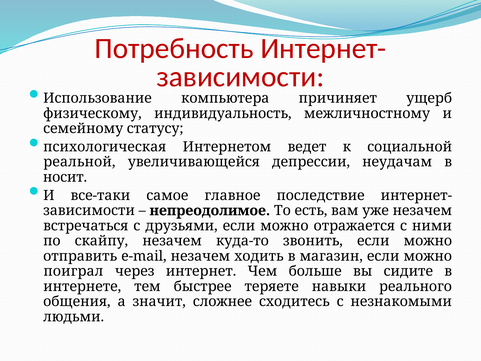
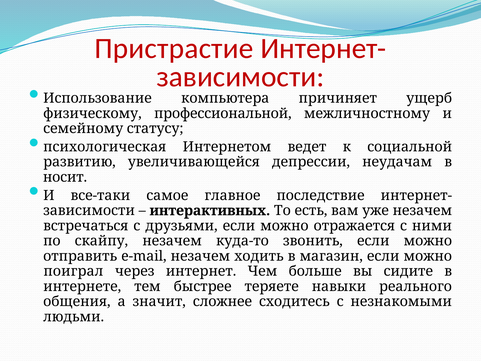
Потребность: Потребность -> Пристрастие
индивидуальность: индивидуальность -> профессиональной
реальной: реальной -> развитию
непреодолимое: непреодолимое -> интерактивных
